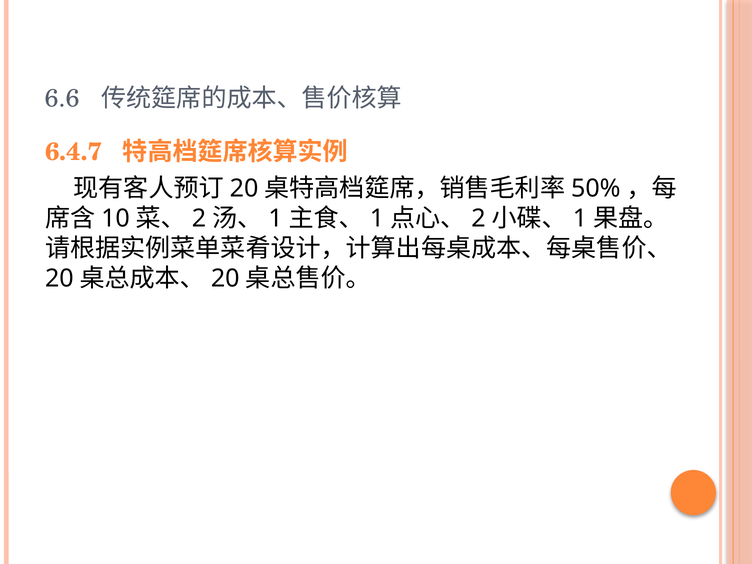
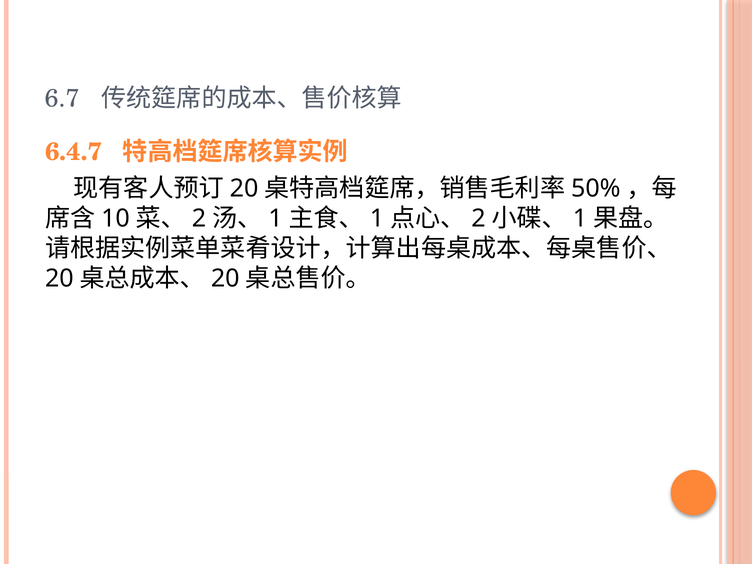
6.6: 6.6 -> 6.7
